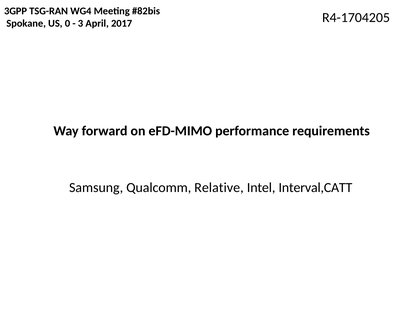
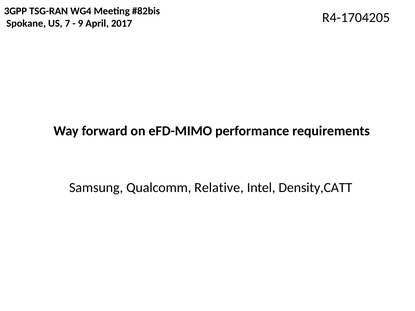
0: 0 -> 7
3: 3 -> 9
Interval,CATT: Interval,CATT -> Density,CATT
